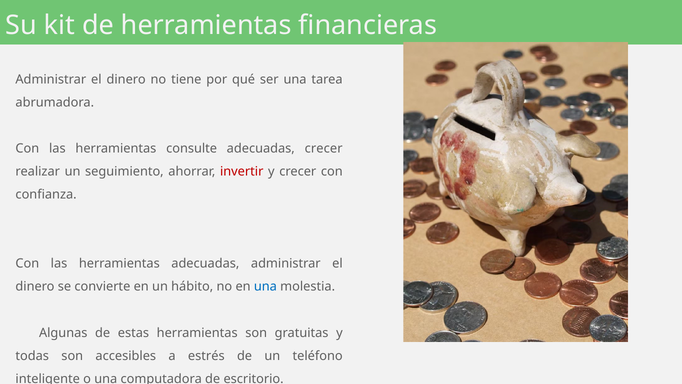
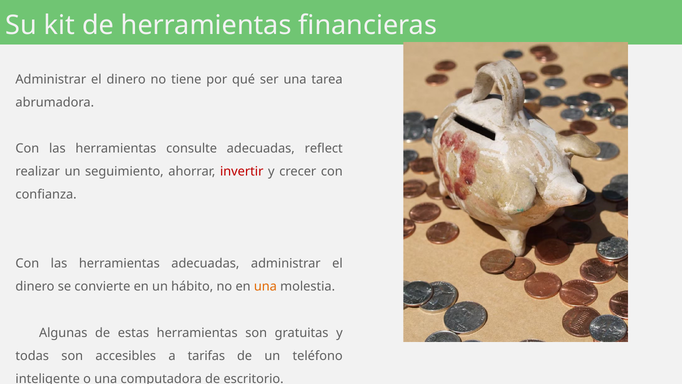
adecuadas crecer: crecer -> reflect
una at (265, 286) colour: blue -> orange
estrés: estrés -> tarifas
